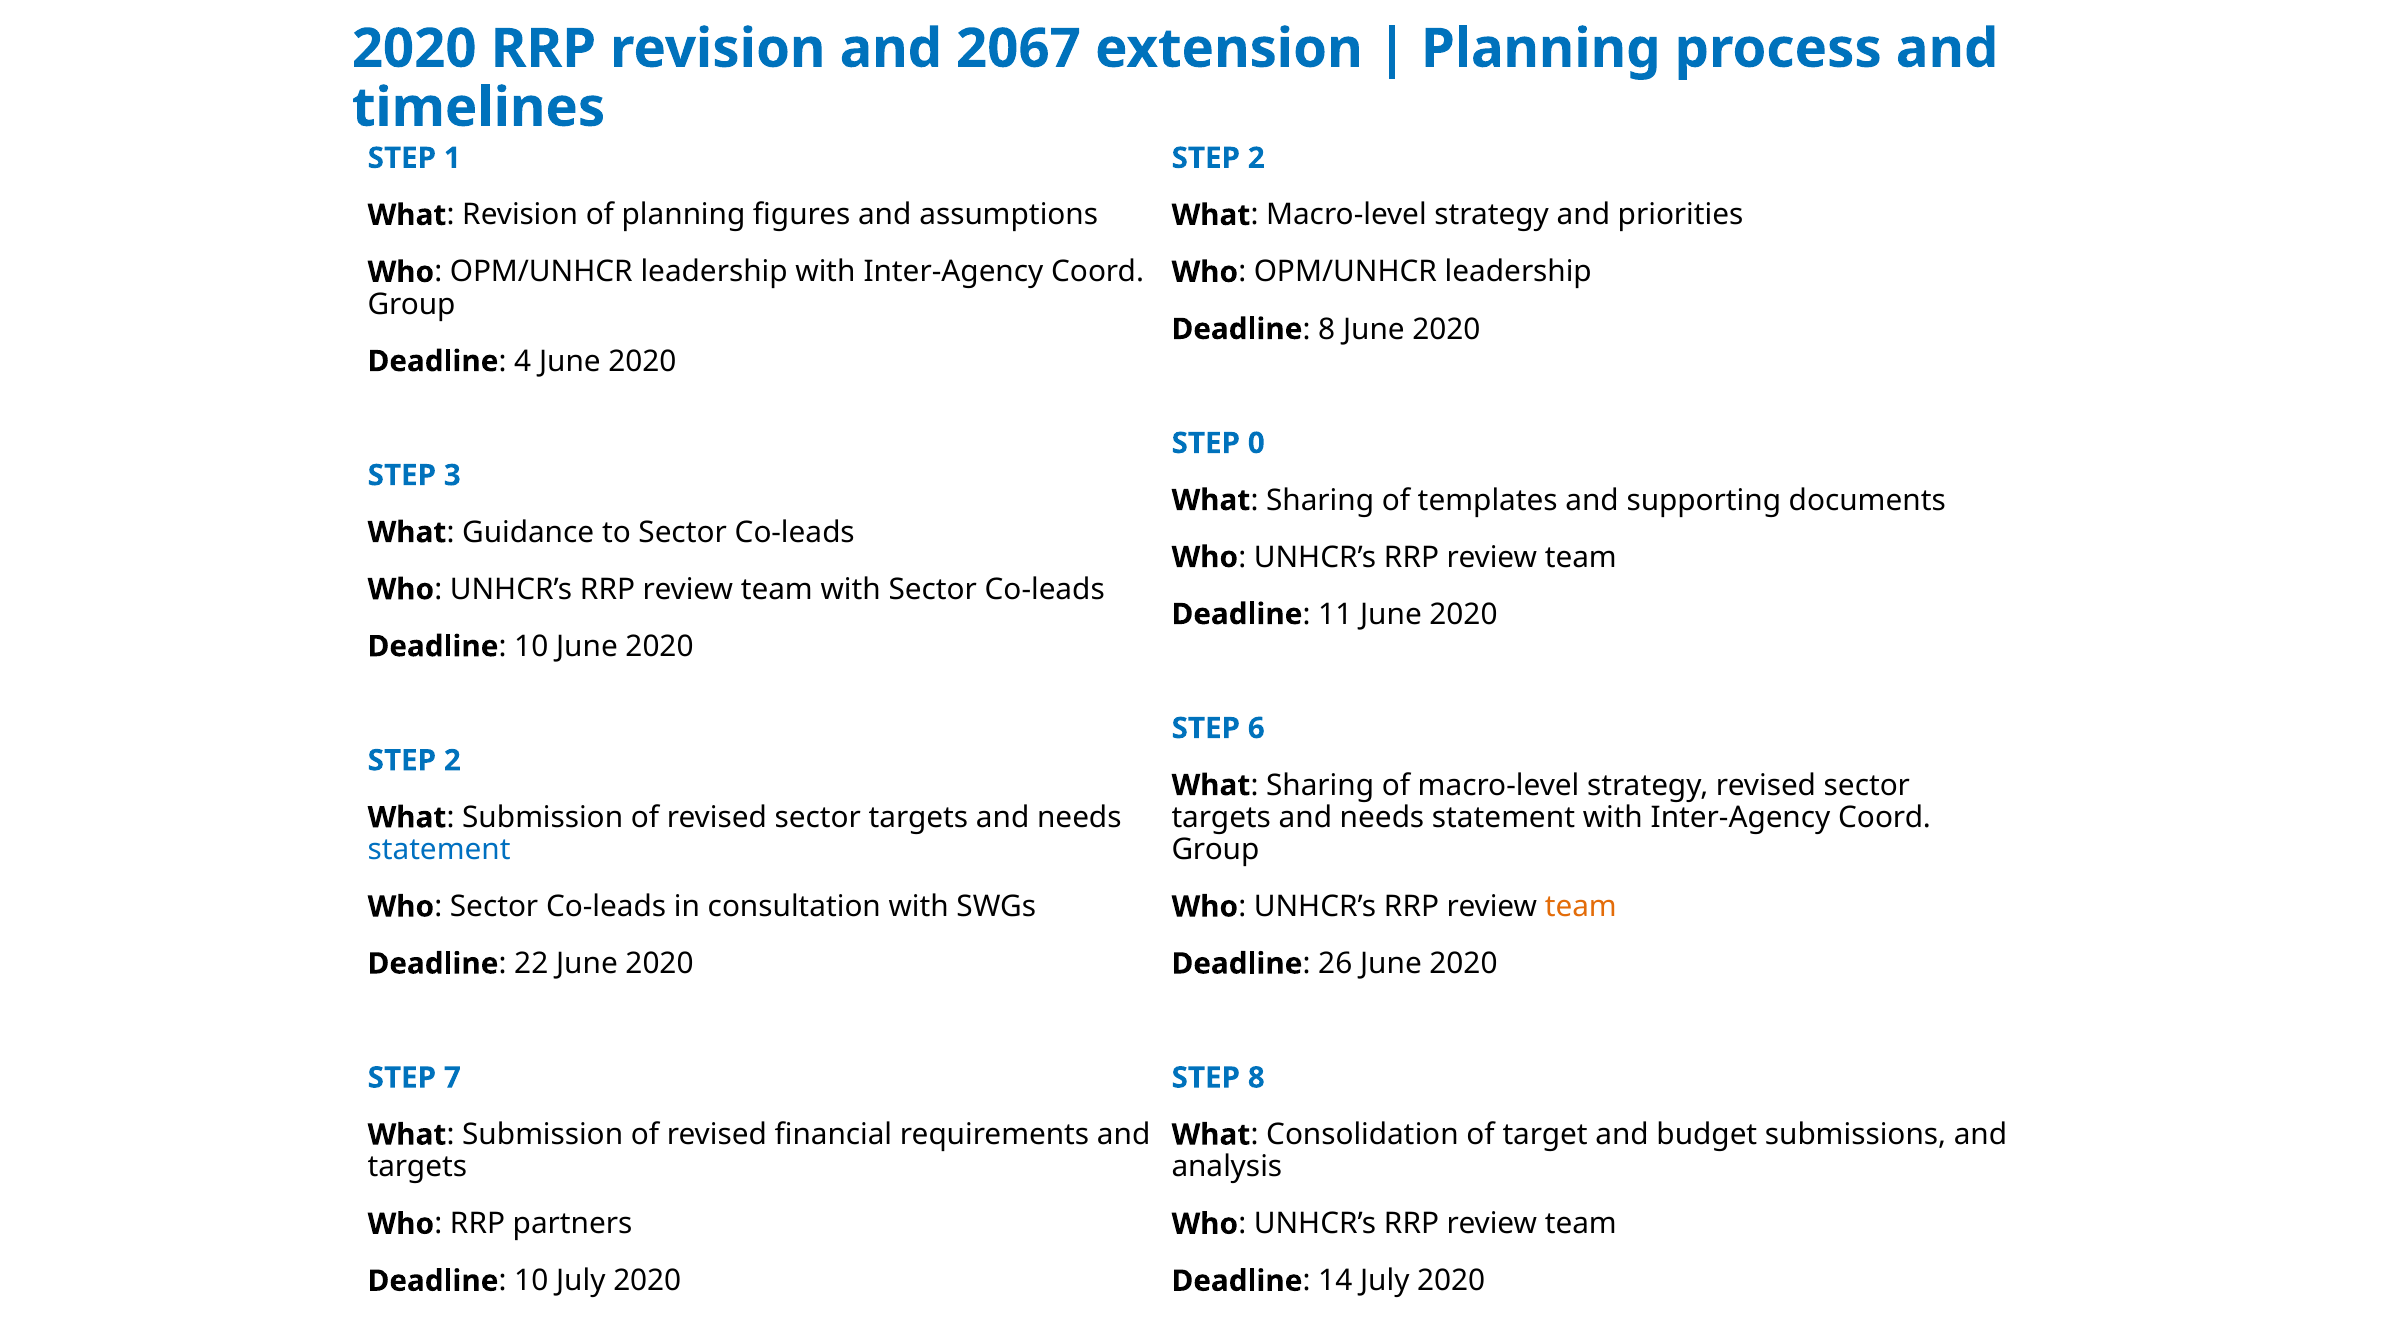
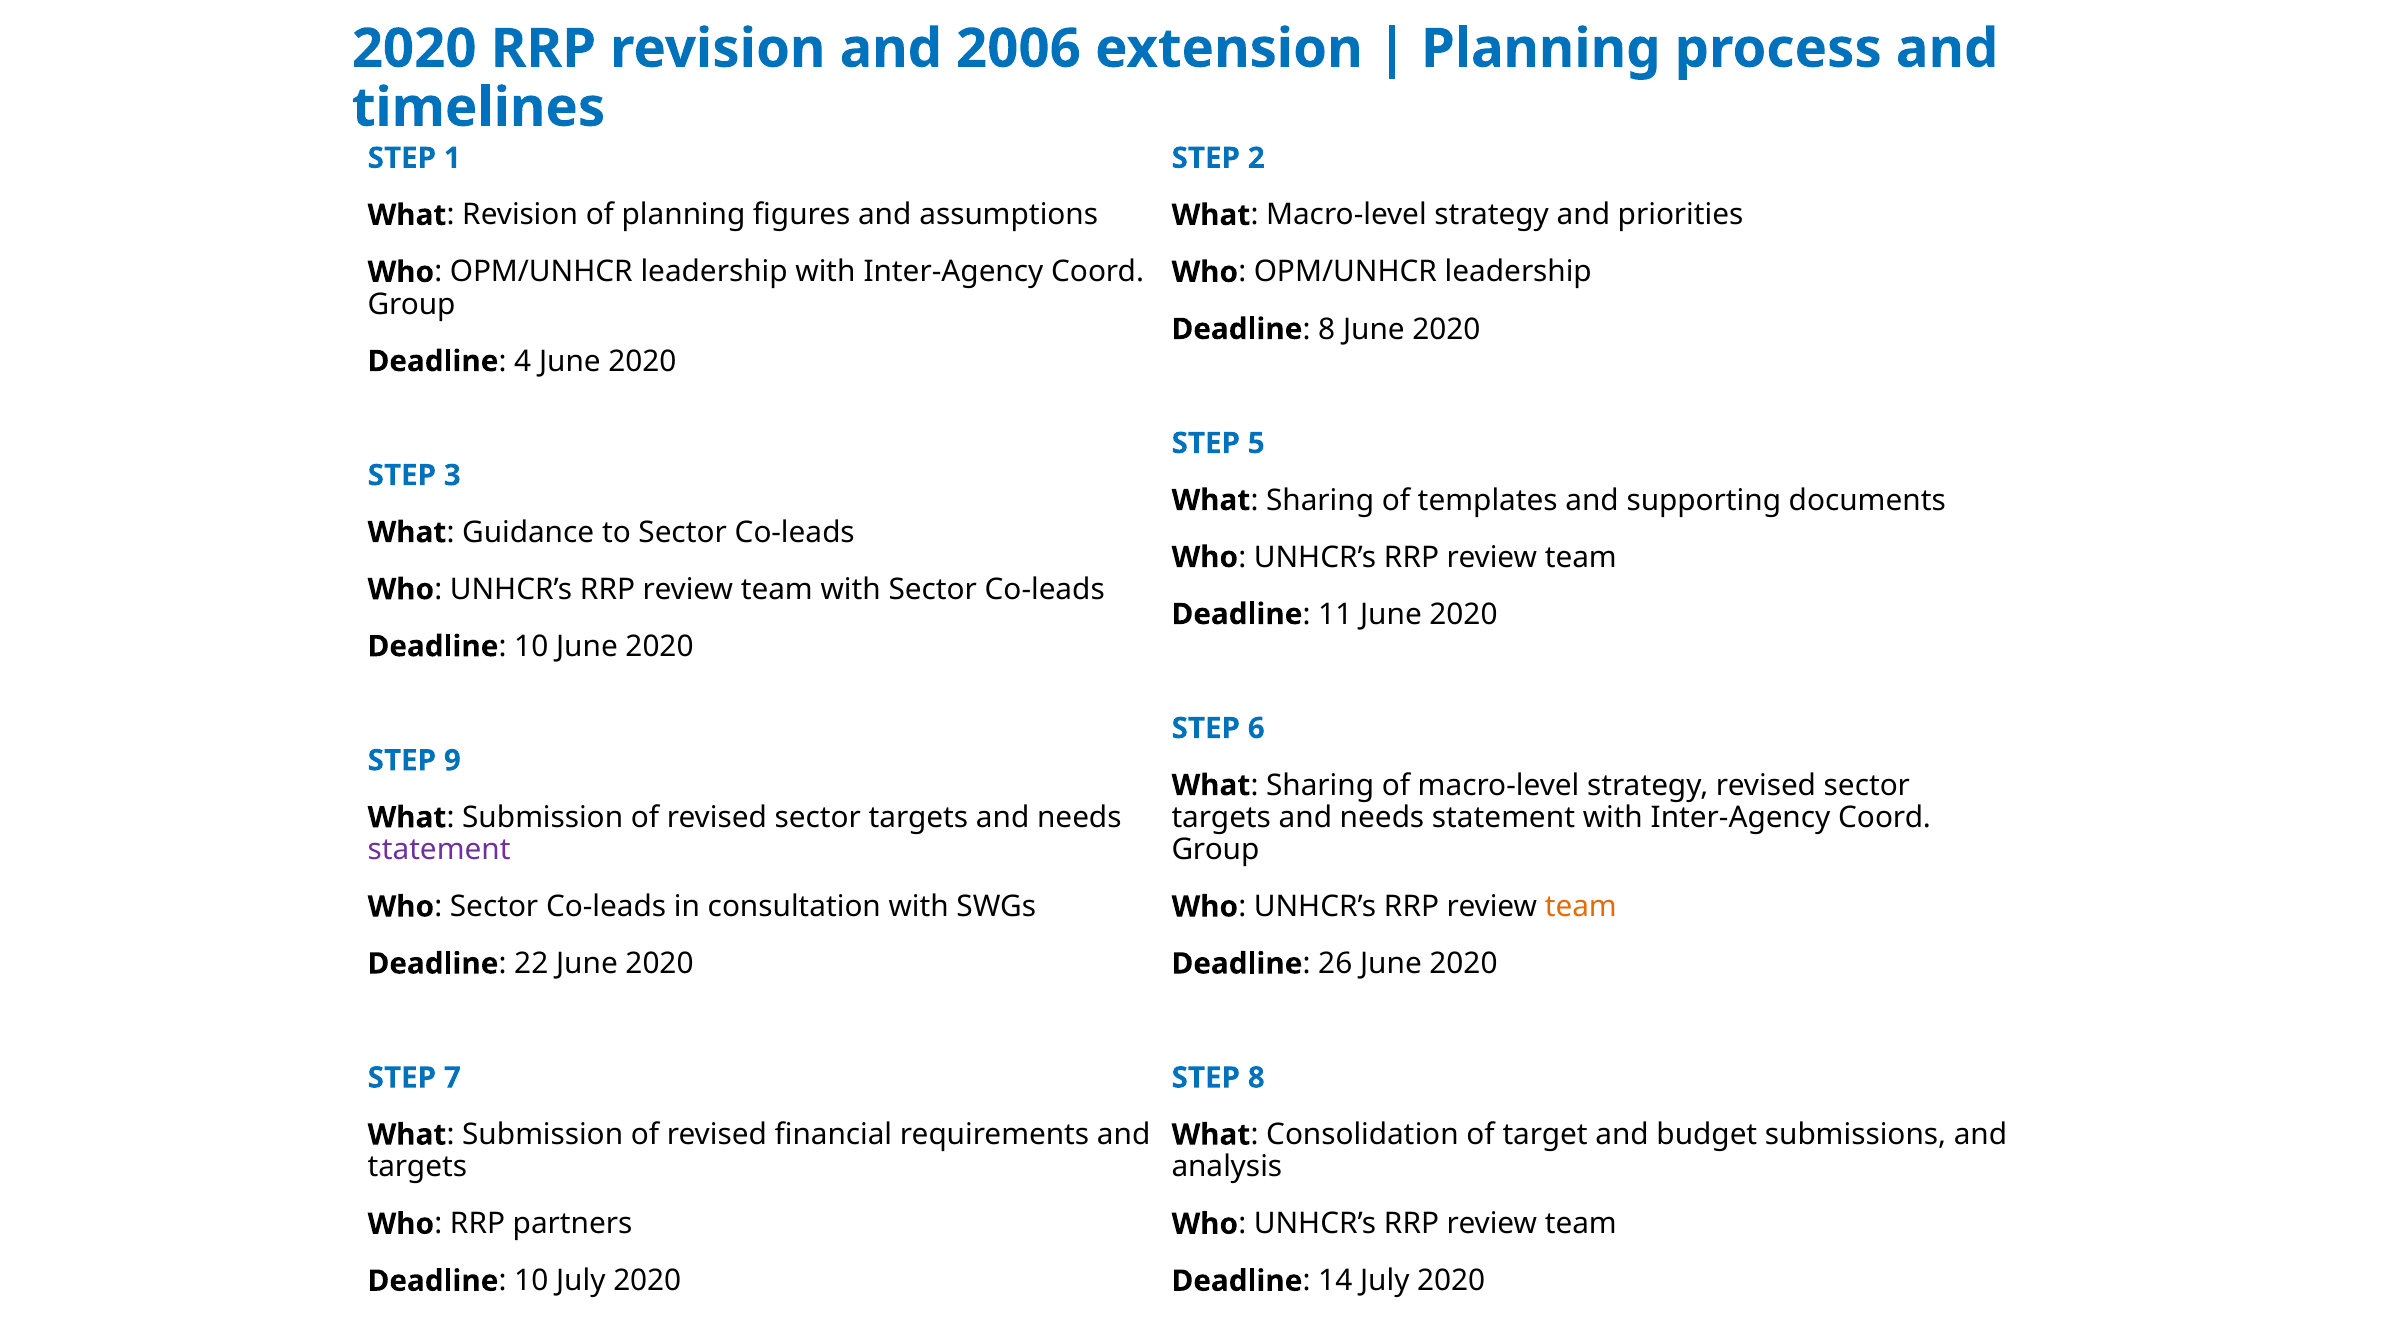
2067: 2067 -> 2006
0: 0 -> 5
2 at (452, 760): 2 -> 9
statement at (439, 850) colour: blue -> purple
